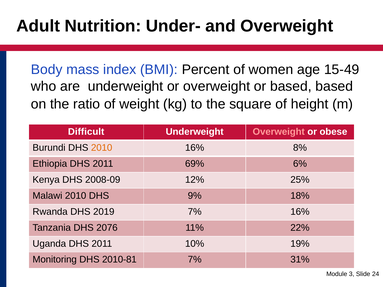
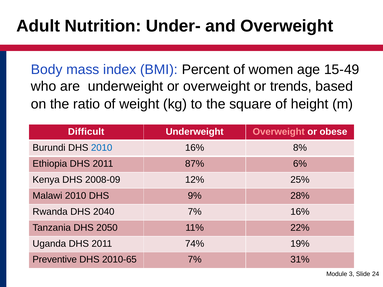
or based: based -> trends
2010 at (102, 148) colour: orange -> blue
69%: 69% -> 87%
18%: 18% -> 28%
2019: 2019 -> 2040
2076: 2076 -> 2050
10%: 10% -> 74%
Monitoring: Monitoring -> Preventive
2010-81: 2010-81 -> 2010-65
